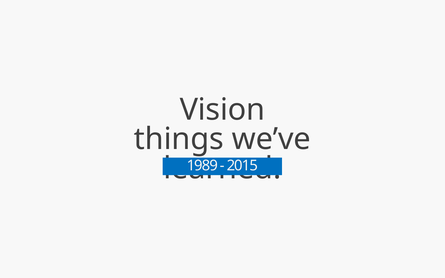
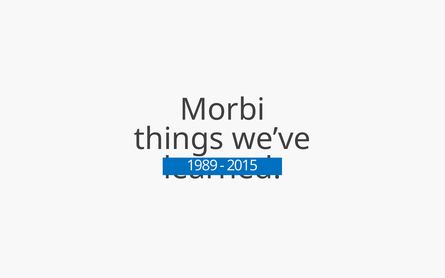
Vision: Vision -> Morbi
